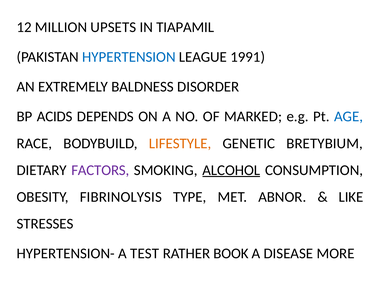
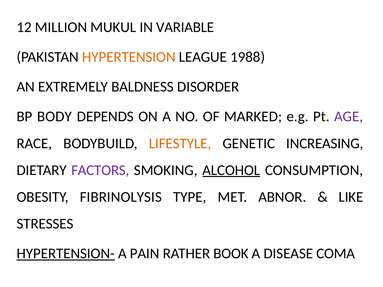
UPSETS: UPSETS -> MUKUL
TIAPAMIL: TIAPAMIL -> VARIABLE
HYPERTENSION colour: blue -> orange
1991: 1991 -> 1988
ACIDS: ACIDS -> BODY
AGE colour: blue -> purple
BRETYBIUM: BRETYBIUM -> INCREASING
HYPERTENSION- underline: none -> present
TEST: TEST -> PAIN
MORE: MORE -> COMA
